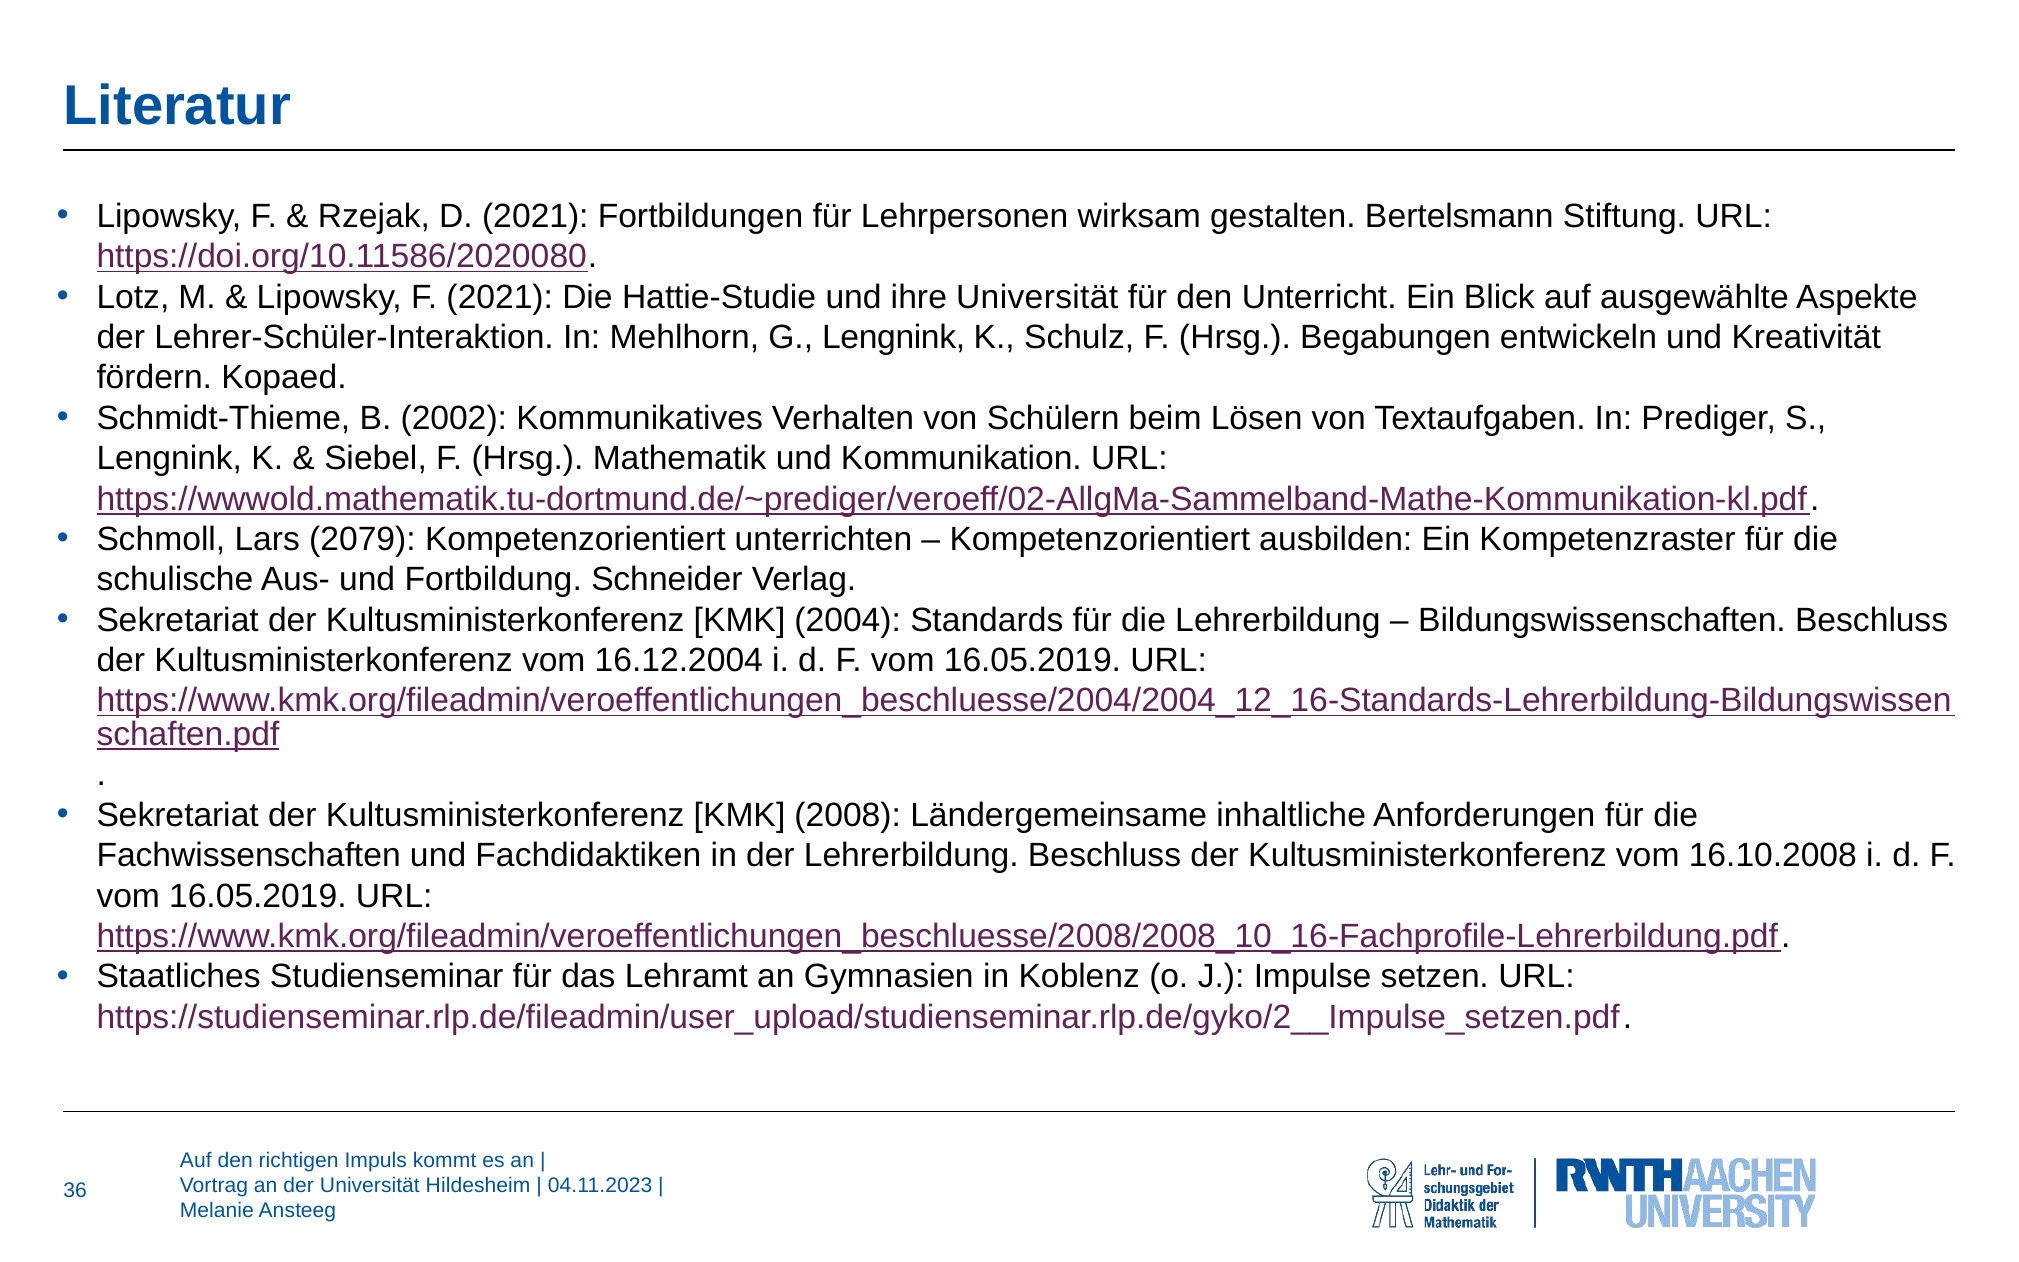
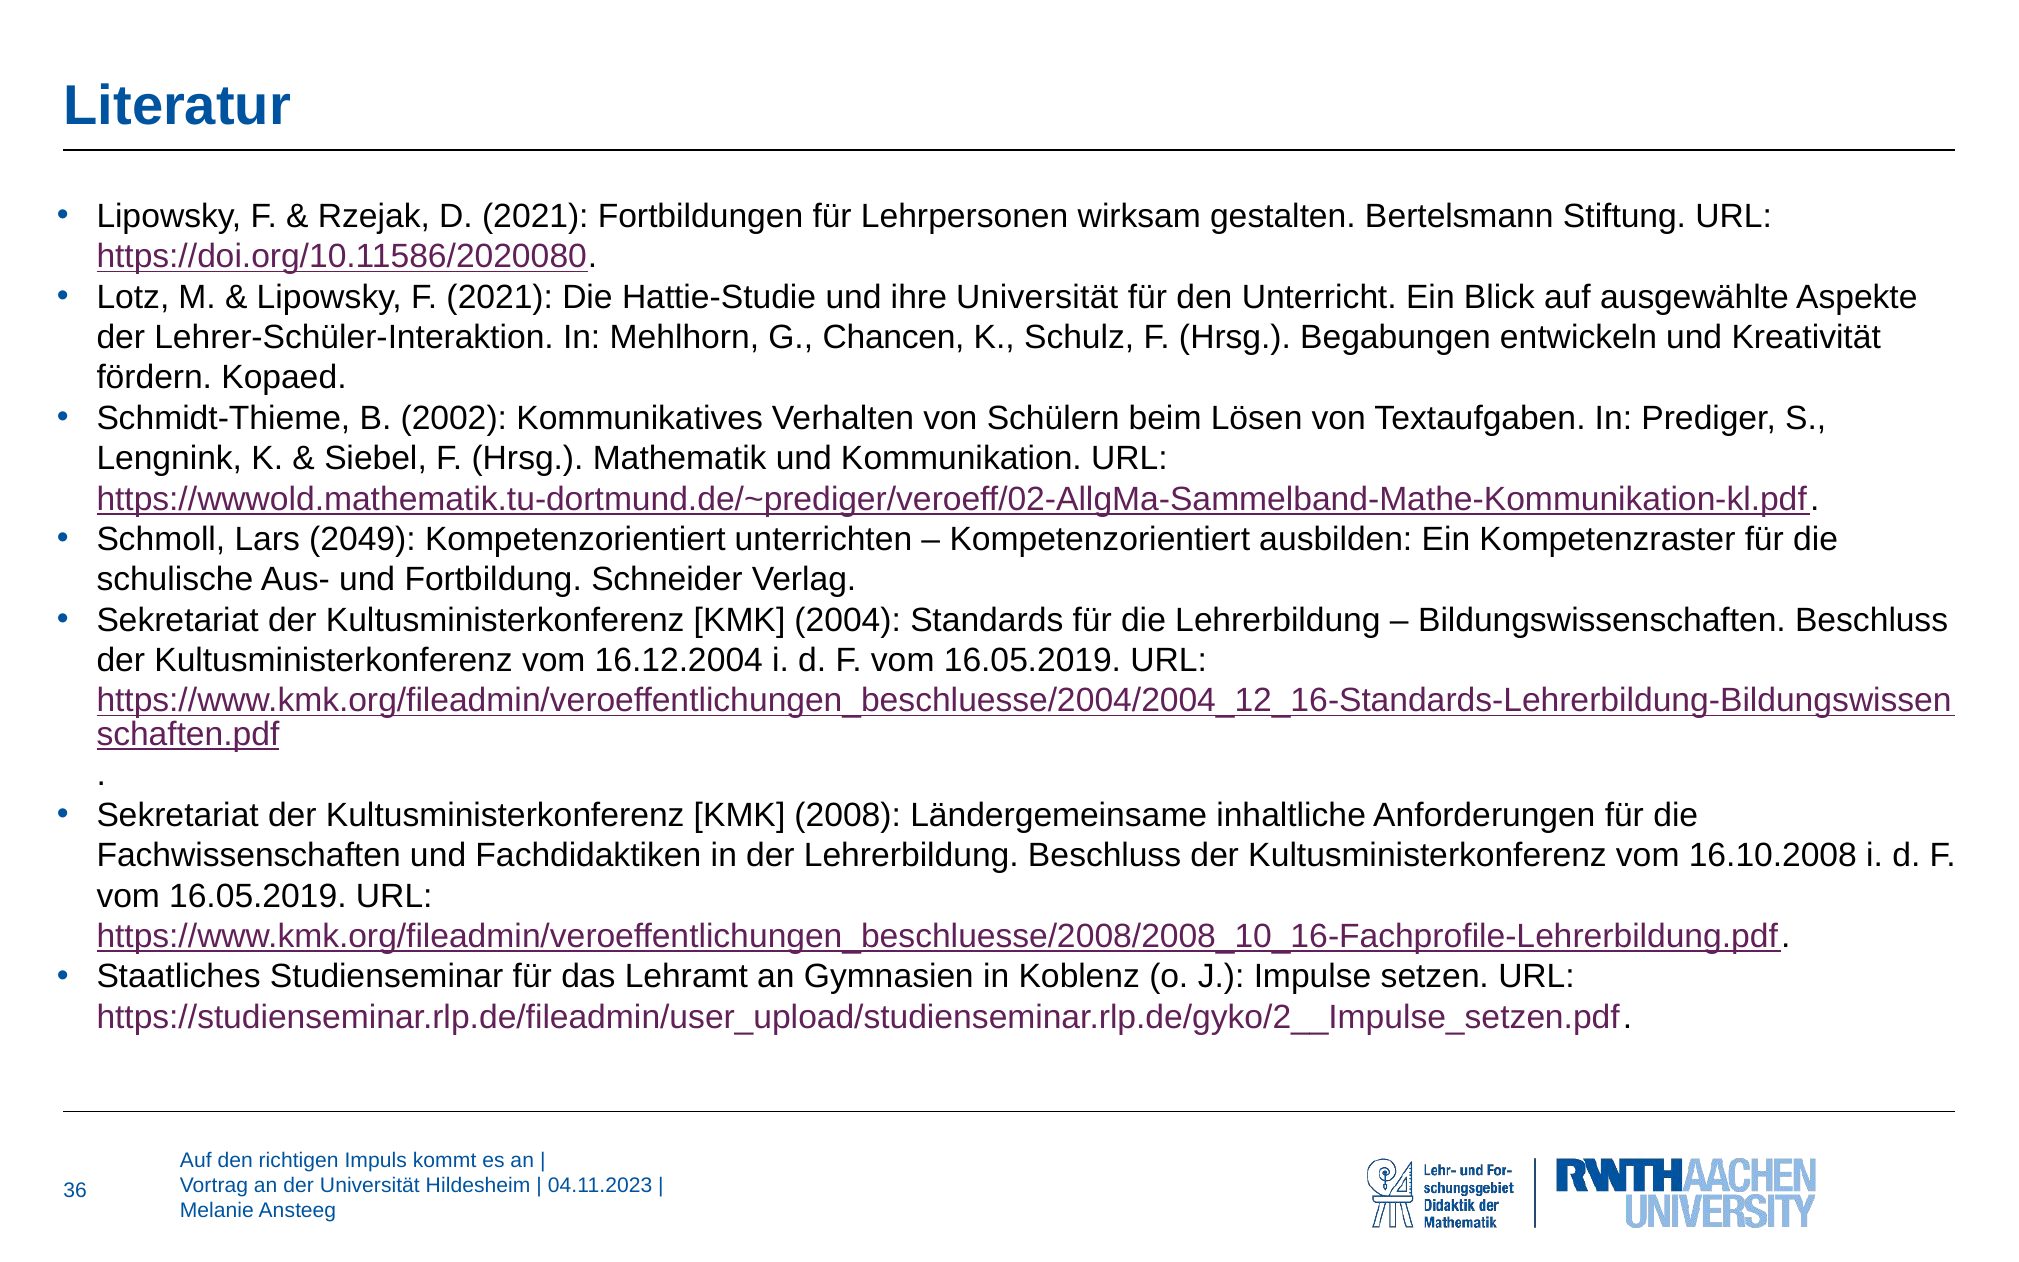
G Lengnink: Lengnink -> Chancen
2079: 2079 -> 2049
